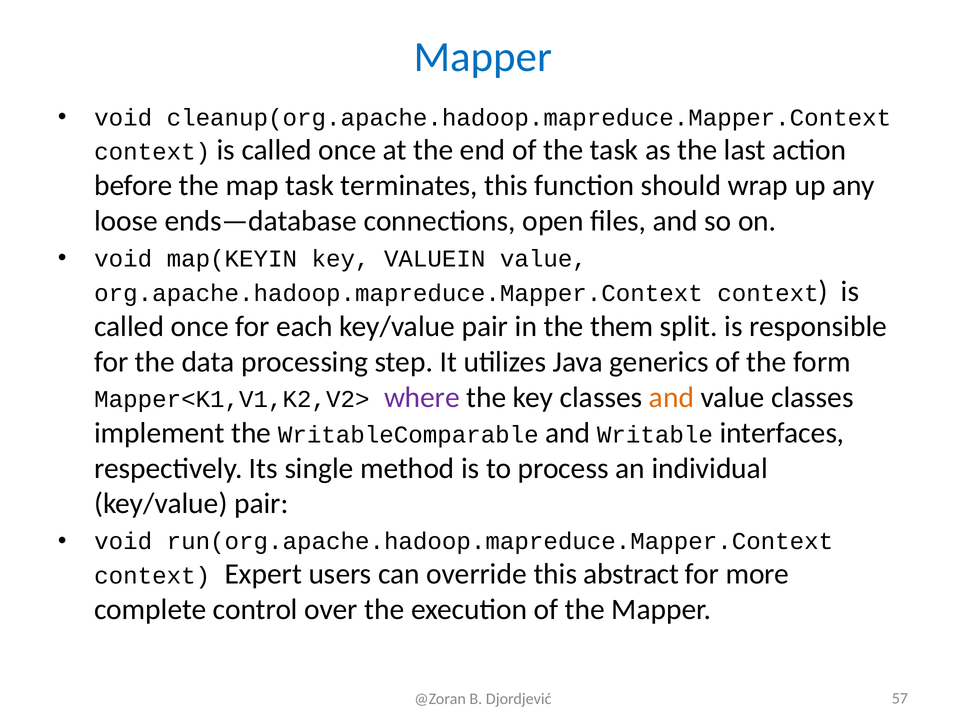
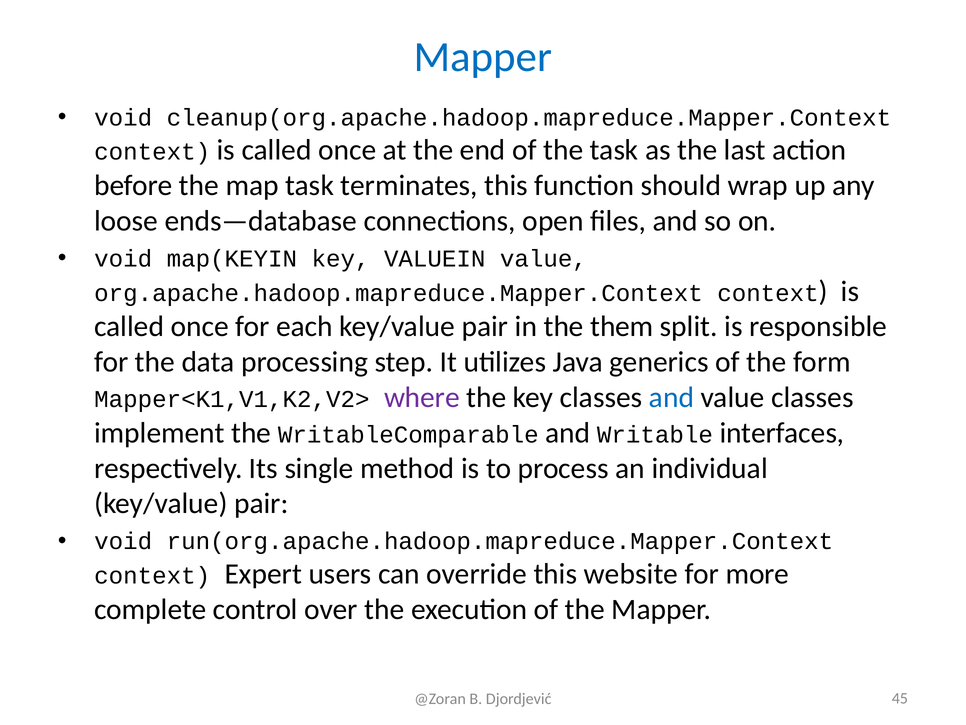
and at (671, 397) colour: orange -> blue
abstract: abstract -> website
57: 57 -> 45
